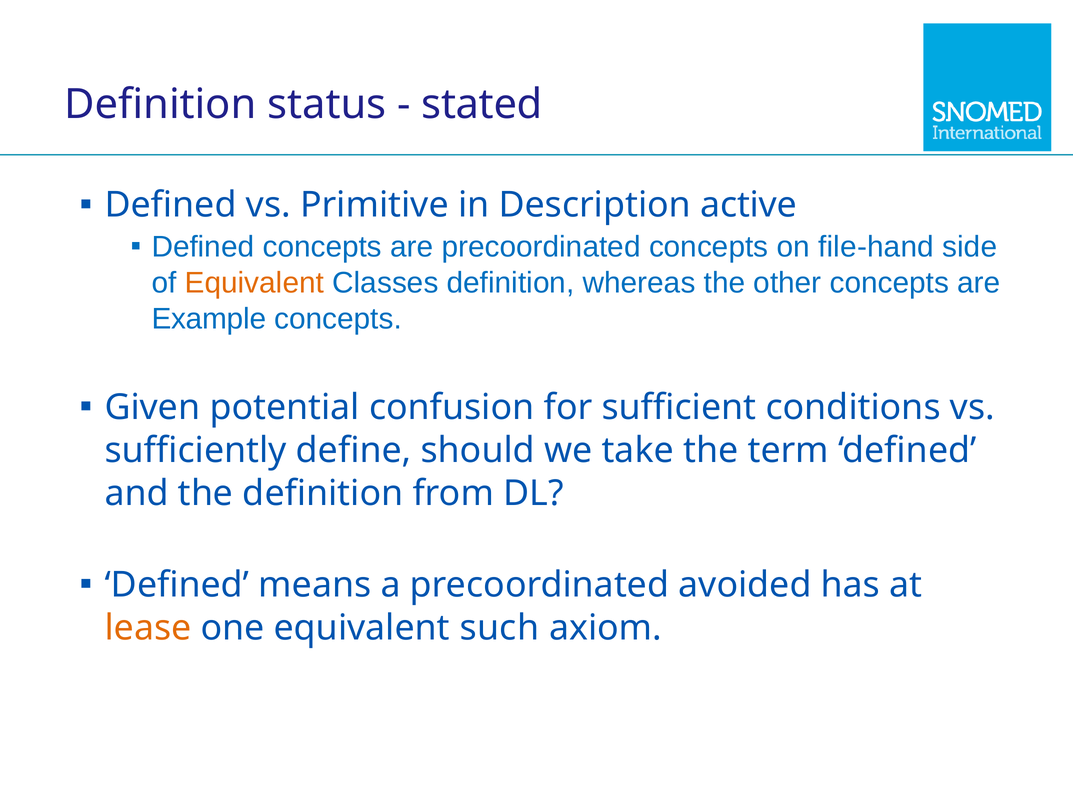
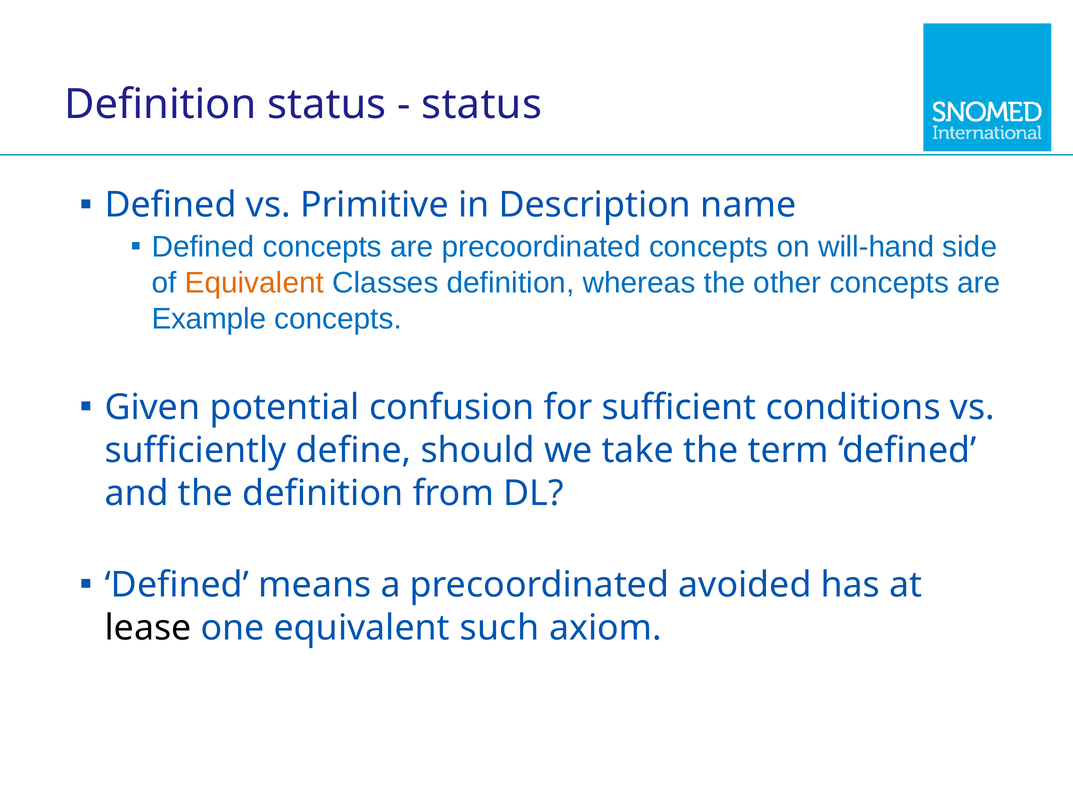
stated at (482, 104): stated -> status
active: active -> name
file-hand: file-hand -> will-hand
lease colour: orange -> black
